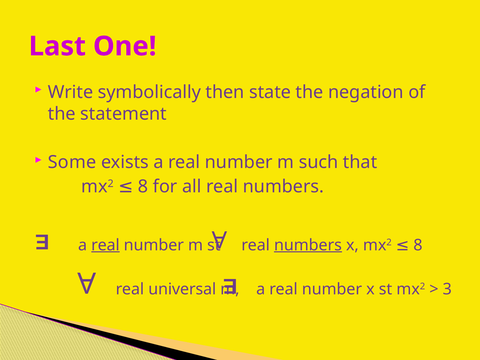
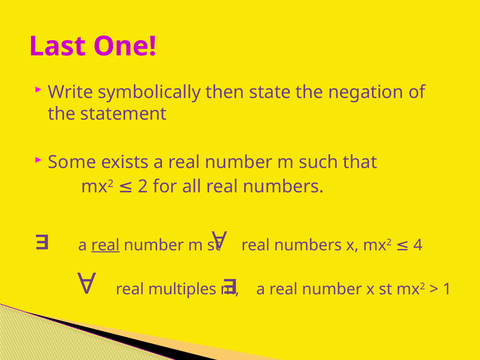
8 at (143, 187): 8 -> 2
numbers at (308, 245) underline: present -> none
x mx2 8: 8 -> 4
universal: universal -> multiples
3: 3 -> 1
